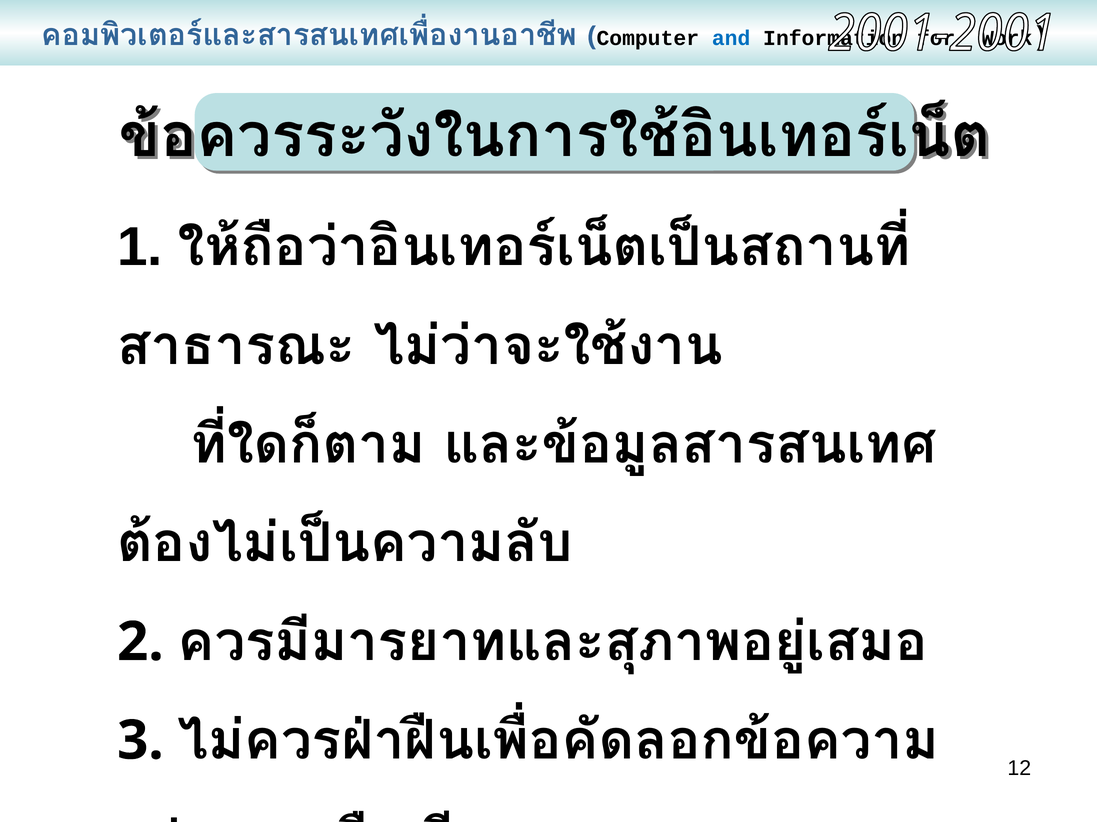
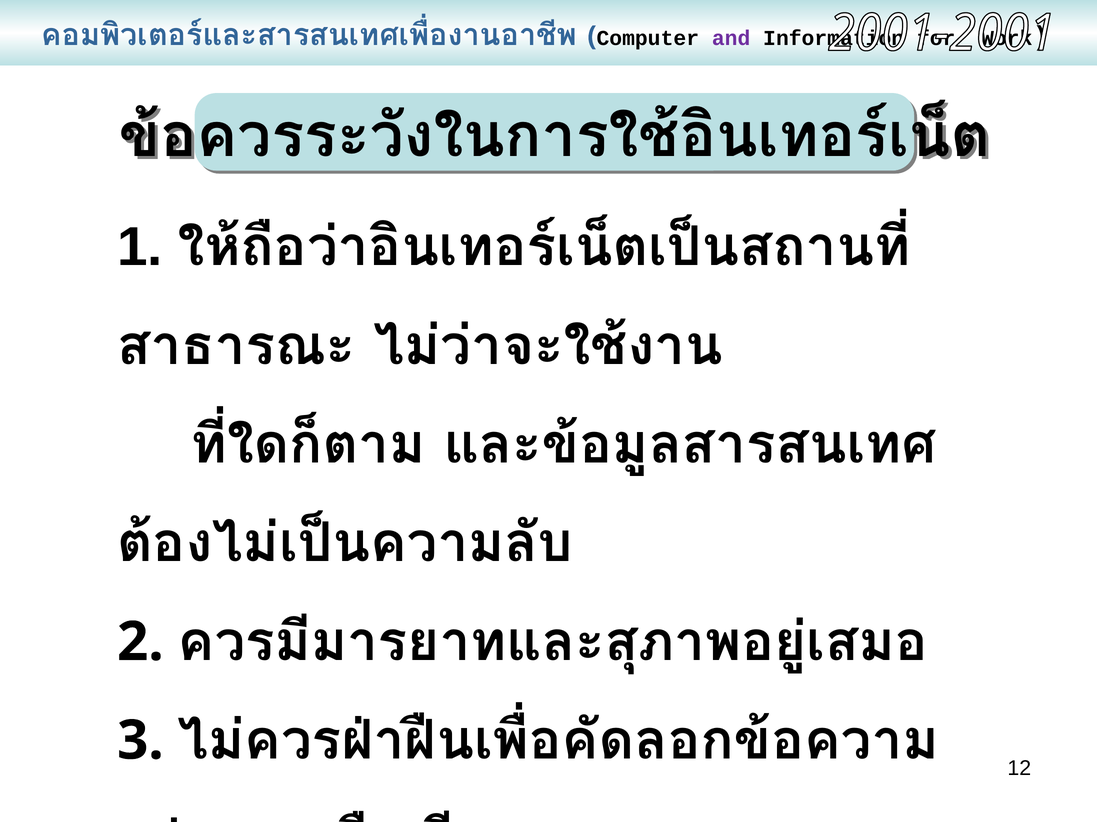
and colour: blue -> purple
